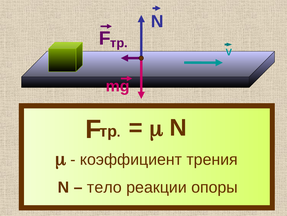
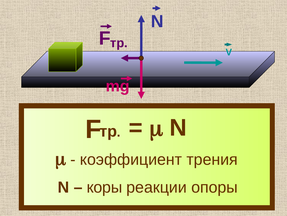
тело: тело -> коры
